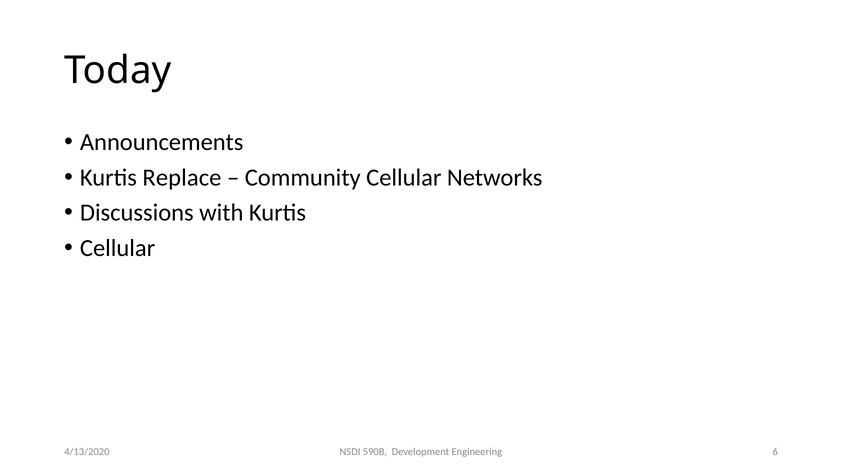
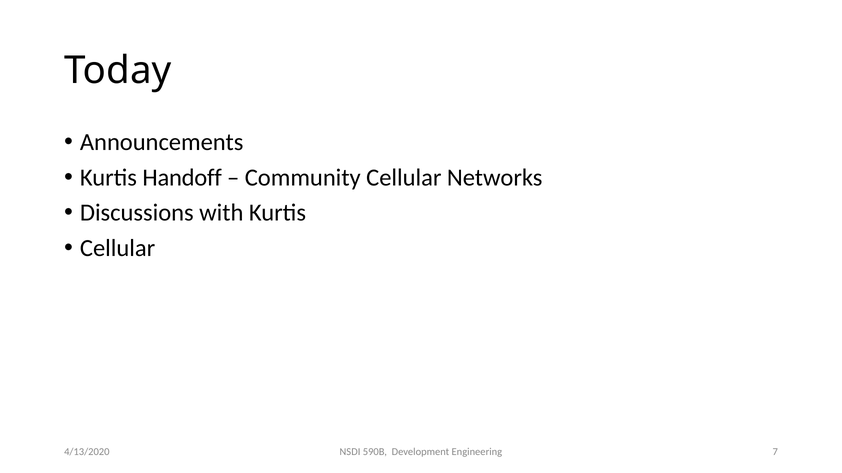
Replace: Replace -> Handoff
6: 6 -> 7
